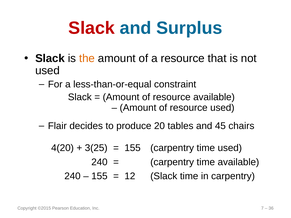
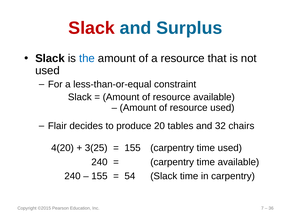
the colour: orange -> blue
45: 45 -> 32
12: 12 -> 54
